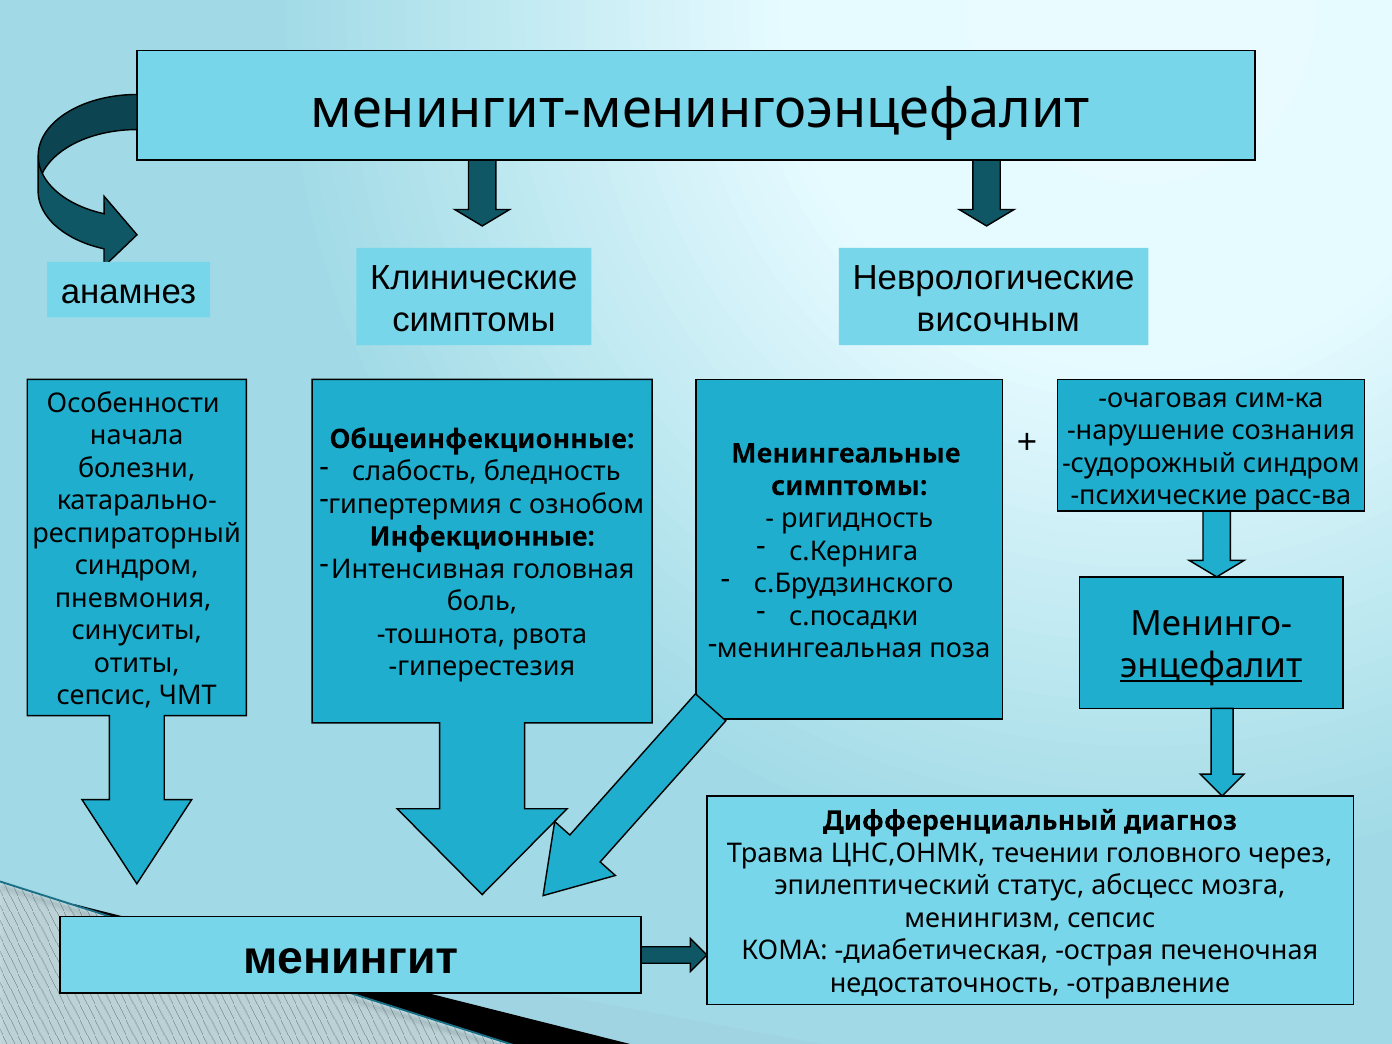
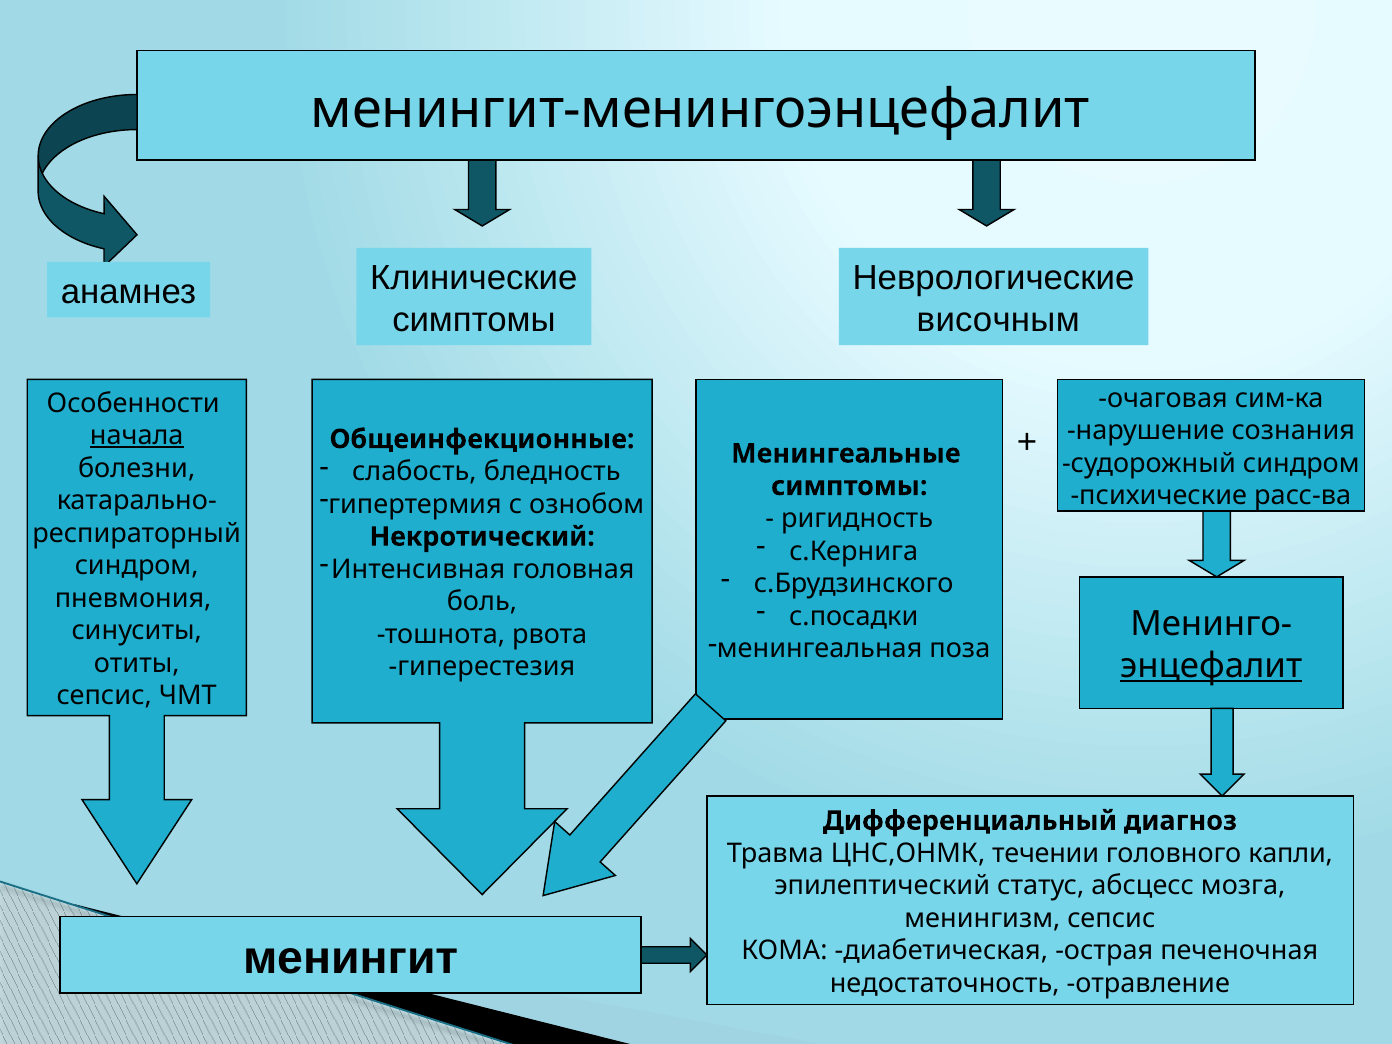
начала underline: none -> present
Инфекционные: Инфекционные -> Некротический
через: через -> капли
